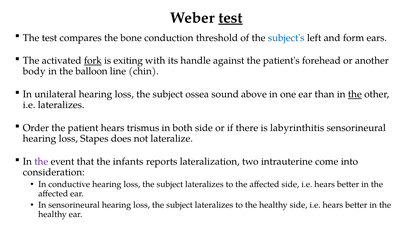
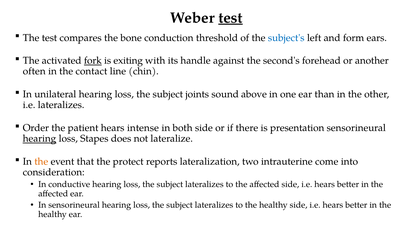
patient's: patient's -> second's
body: body -> often
balloon: balloon -> contact
ossea: ossea -> joints
the at (355, 94) underline: present -> none
trismus: trismus -> intense
labyrinthitis: labyrinthitis -> presentation
hearing at (40, 139) underline: none -> present
the at (41, 162) colour: purple -> orange
infants: infants -> protect
